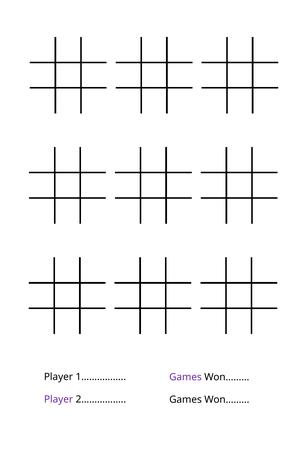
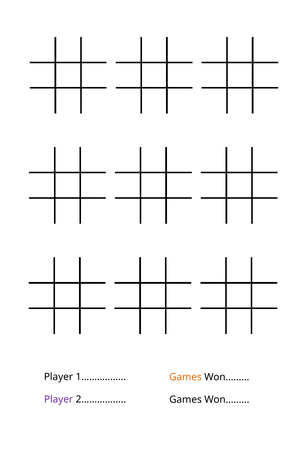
Games at (185, 378) colour: purple -> orange
